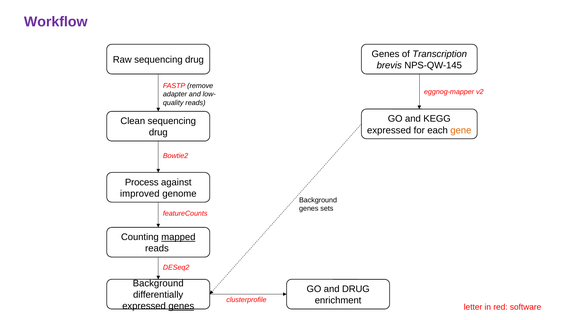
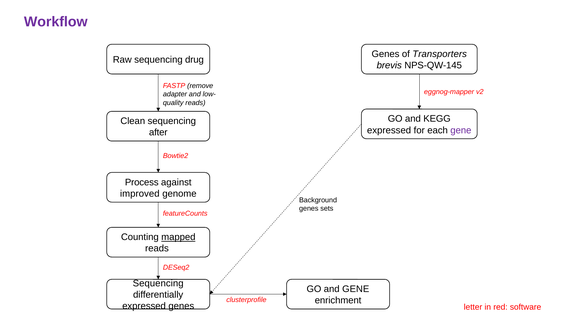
Transcription: Transcription -> Transporters
gene at (461, 130) colour: orange -> purple
drug at (158, 132): drug -> after
Background at (158, 283): Background -> Sequencing
and DRUG: DRUG -> GENE
genes at (181, 306) underline: present -> none
